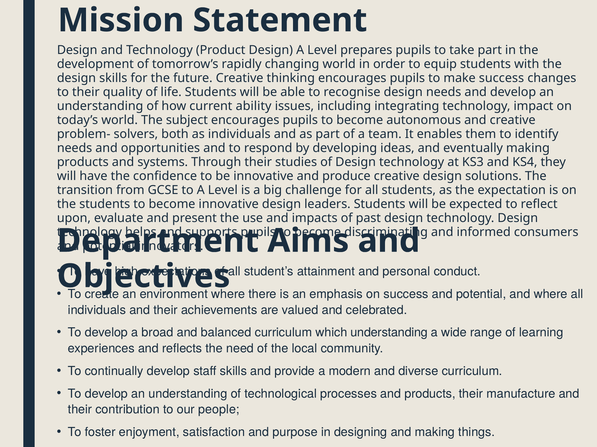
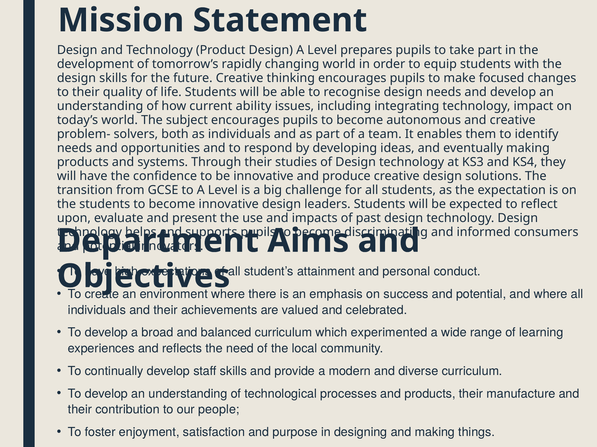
make success: success -> focused
which understanding: understanding -> experimented
